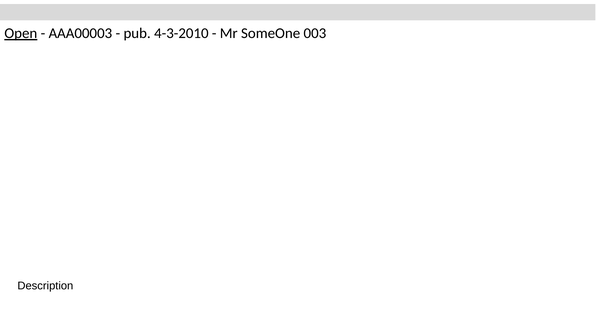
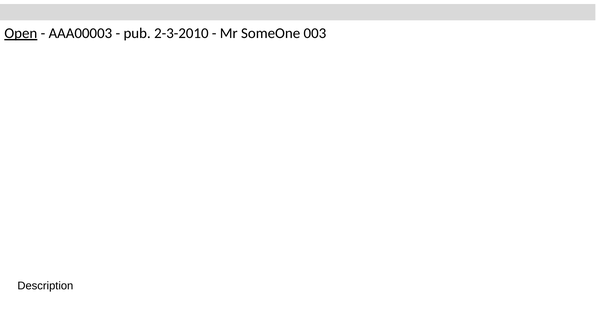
4-3-2010: 4-3-2010 -> 2-3-2010
